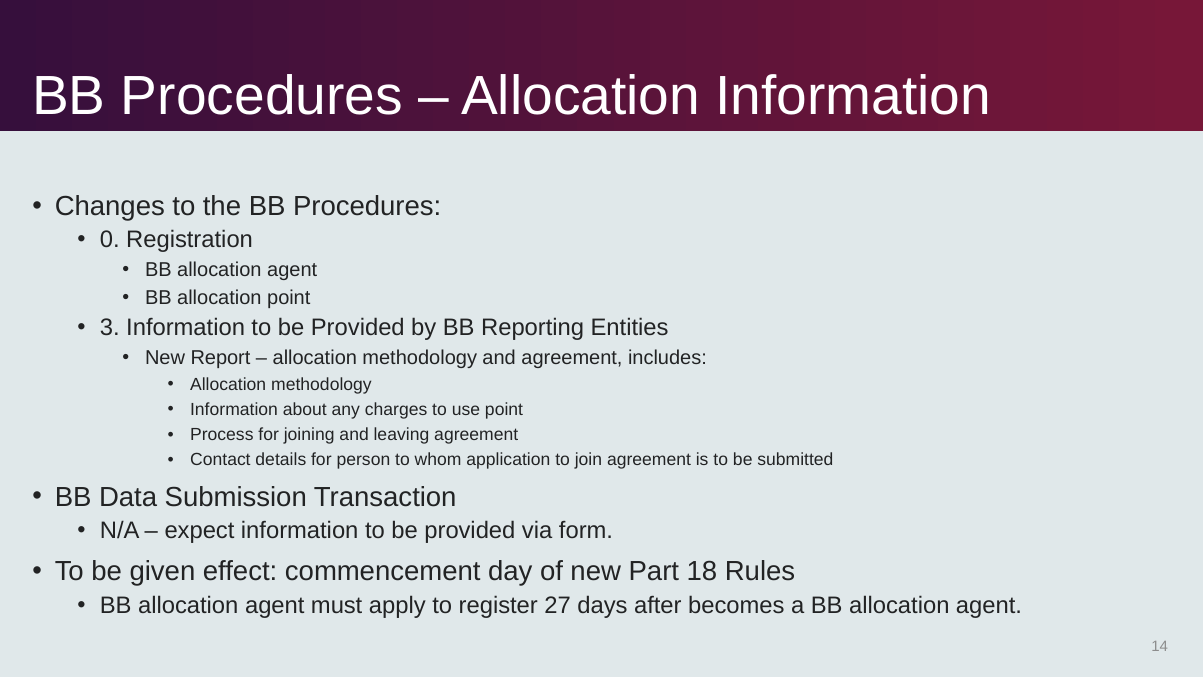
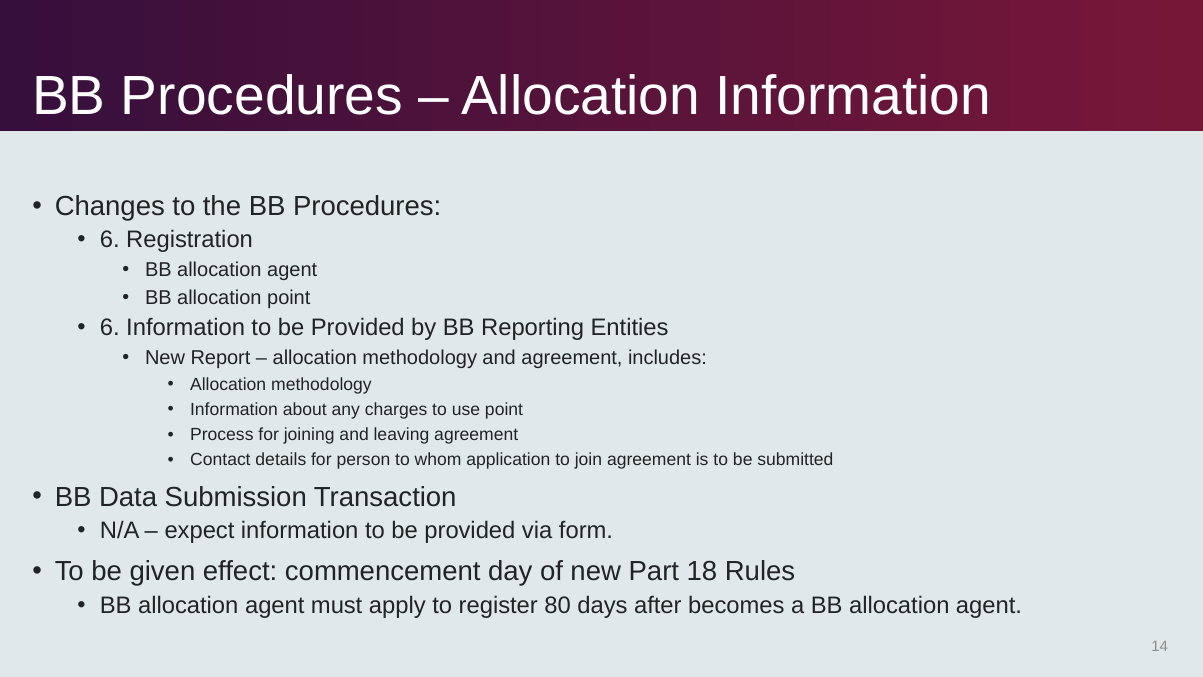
0 at (110, 240): 0 -> 6
3 at (110, 328): 3 -> 6
27: 27 -> 80
